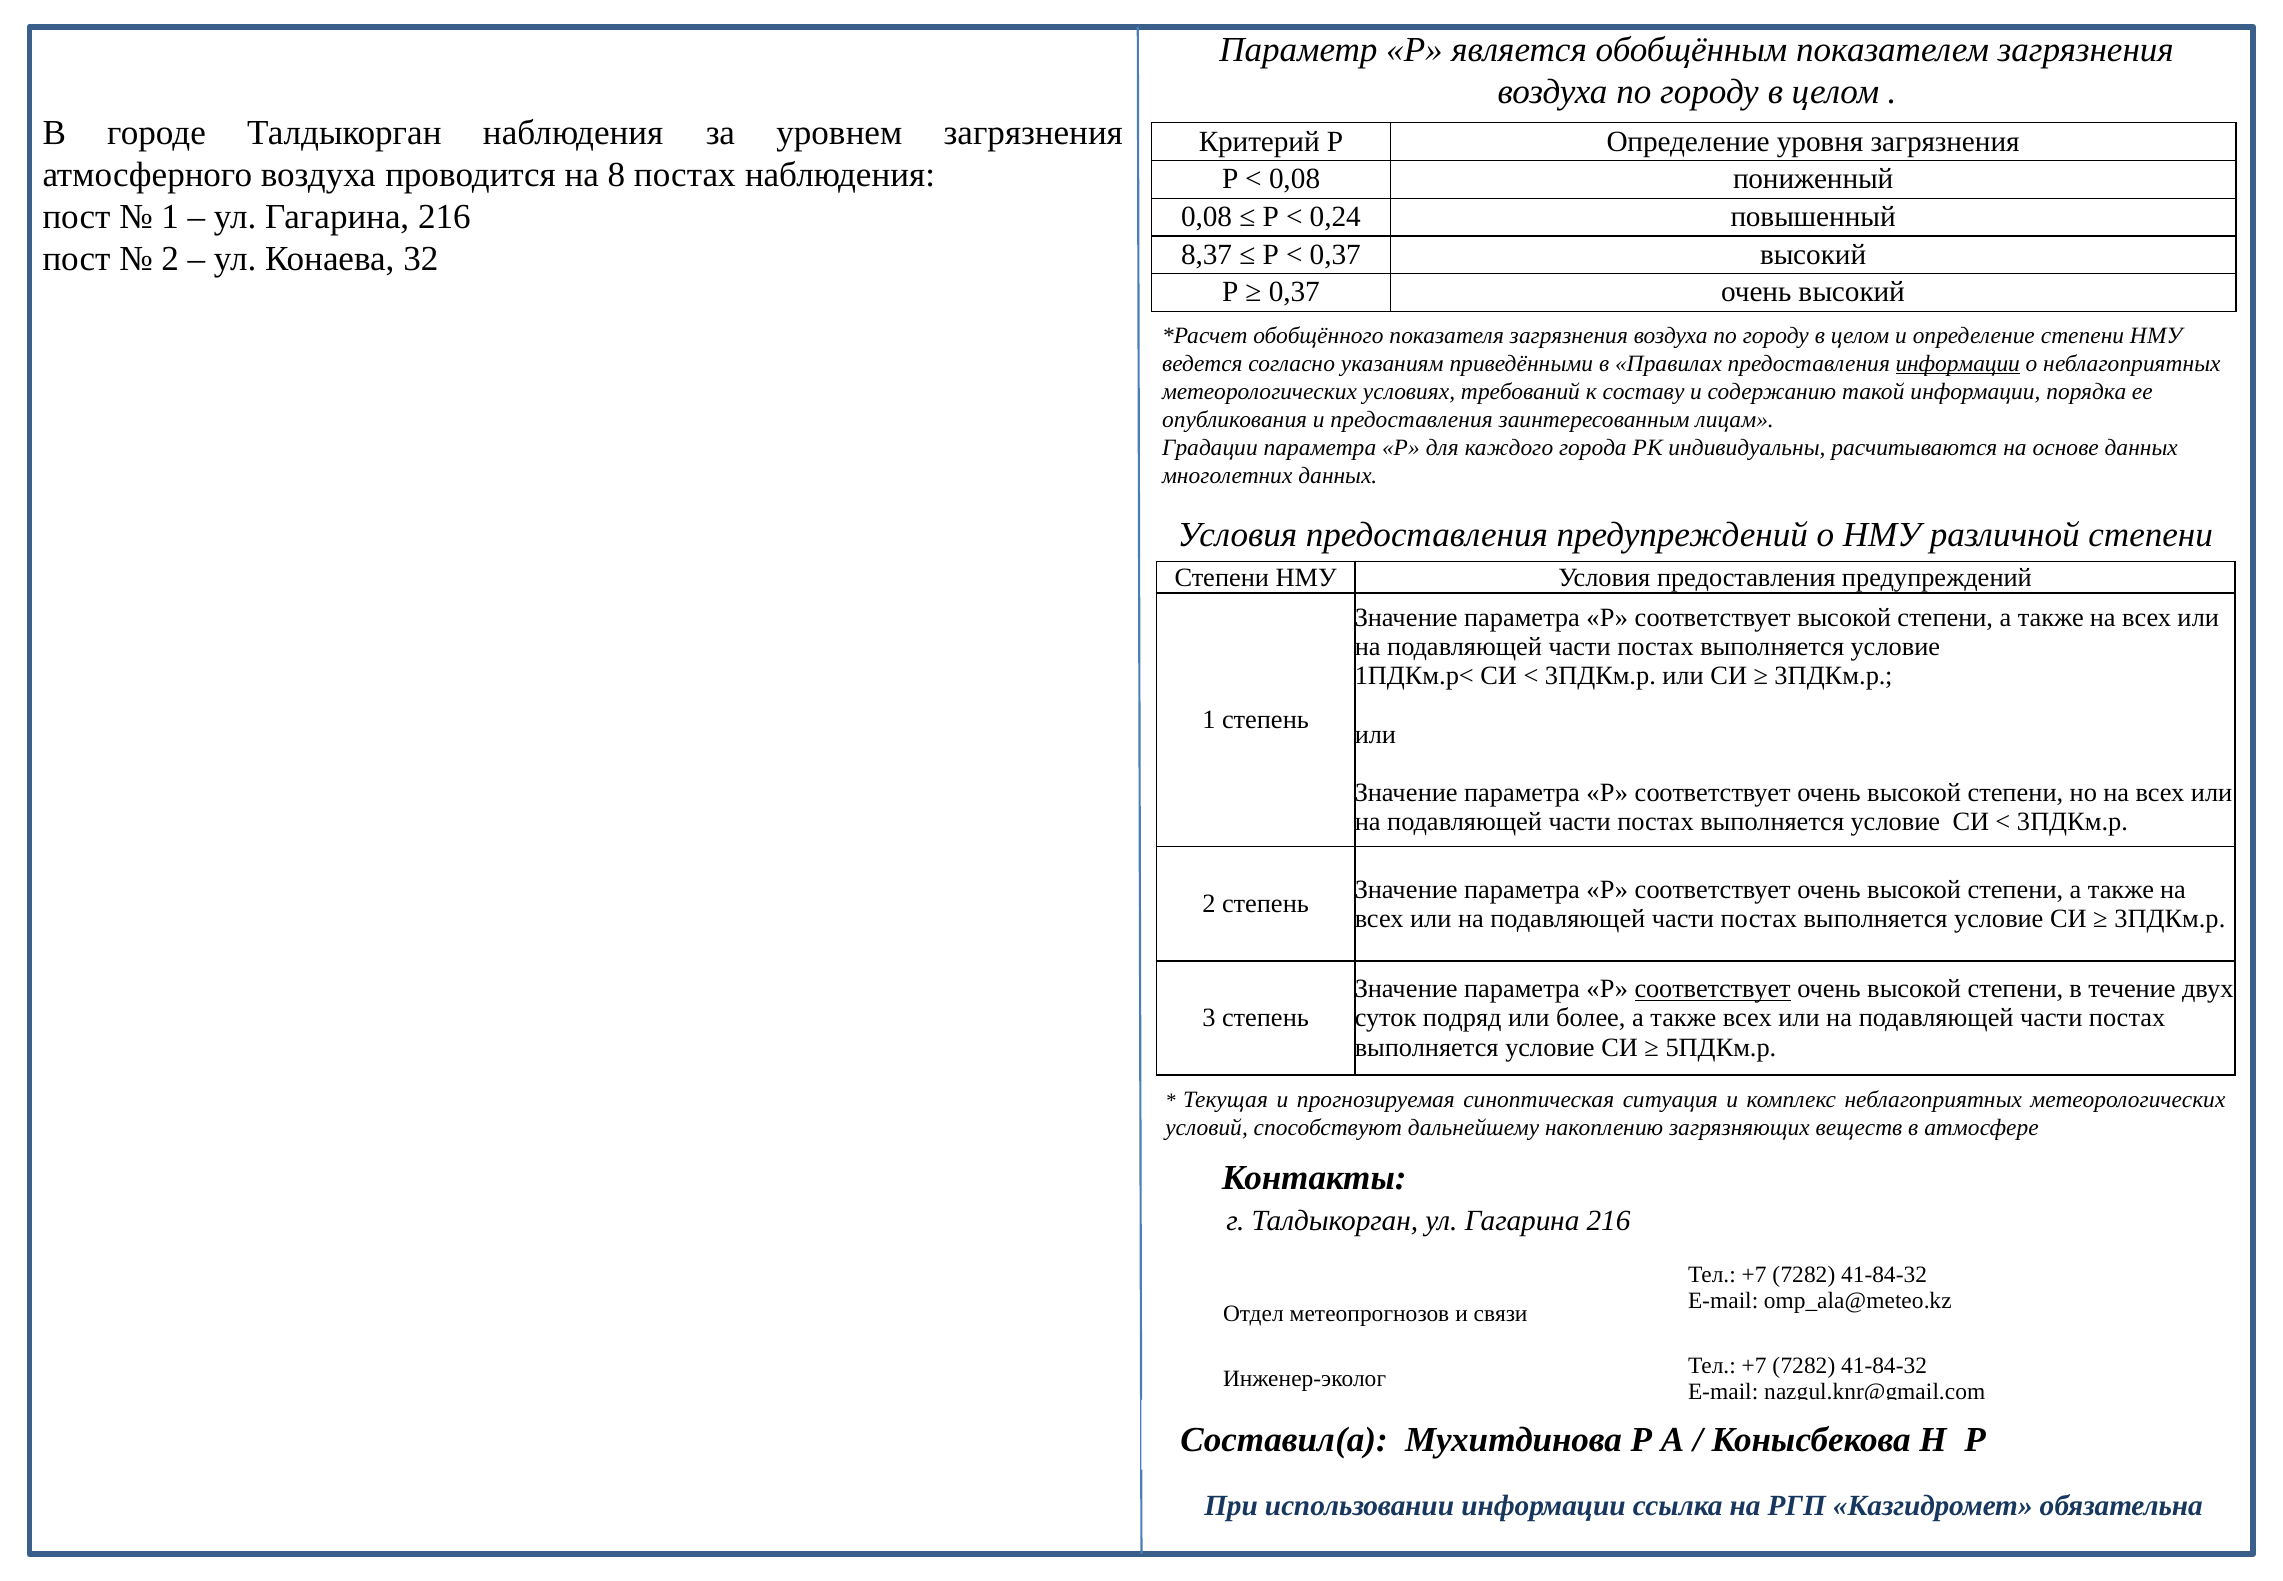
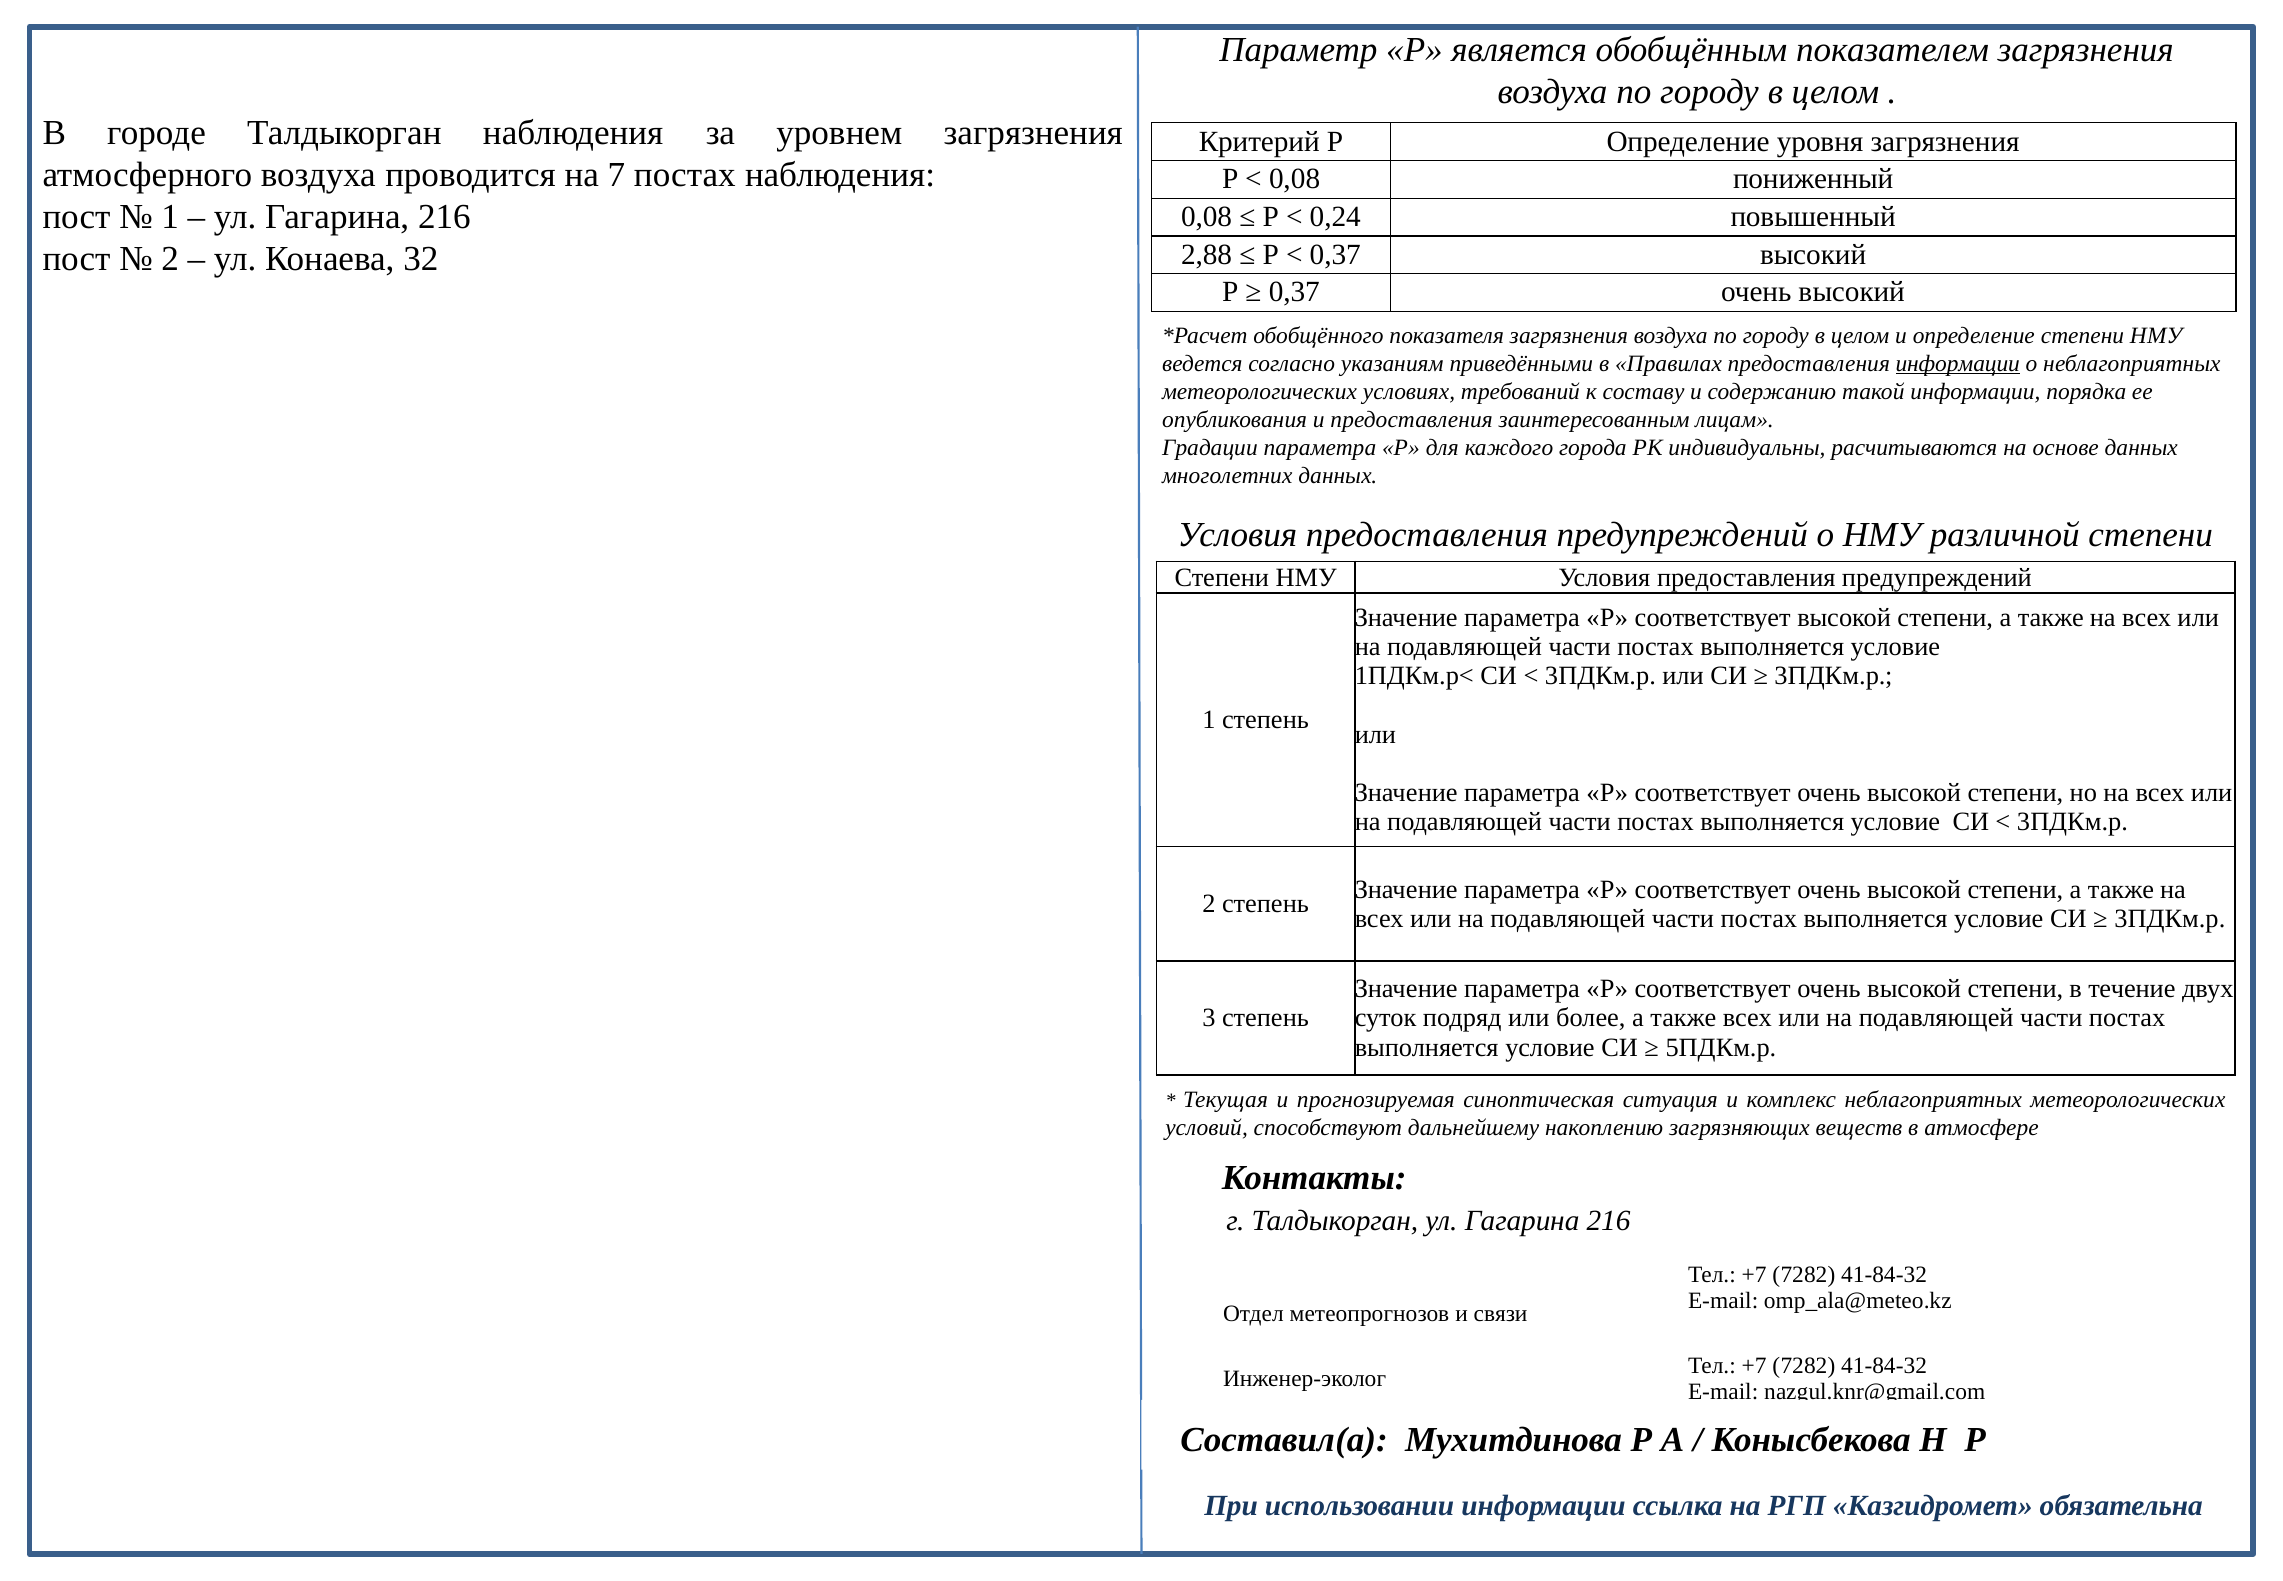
8: 8 -> 7
8,37: 8,37 -> 2,88
соответствует at (1713, 989) underline: present -> none
